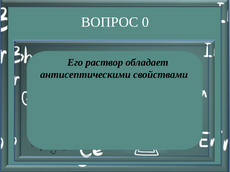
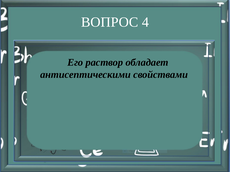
0: 0 -> 4
